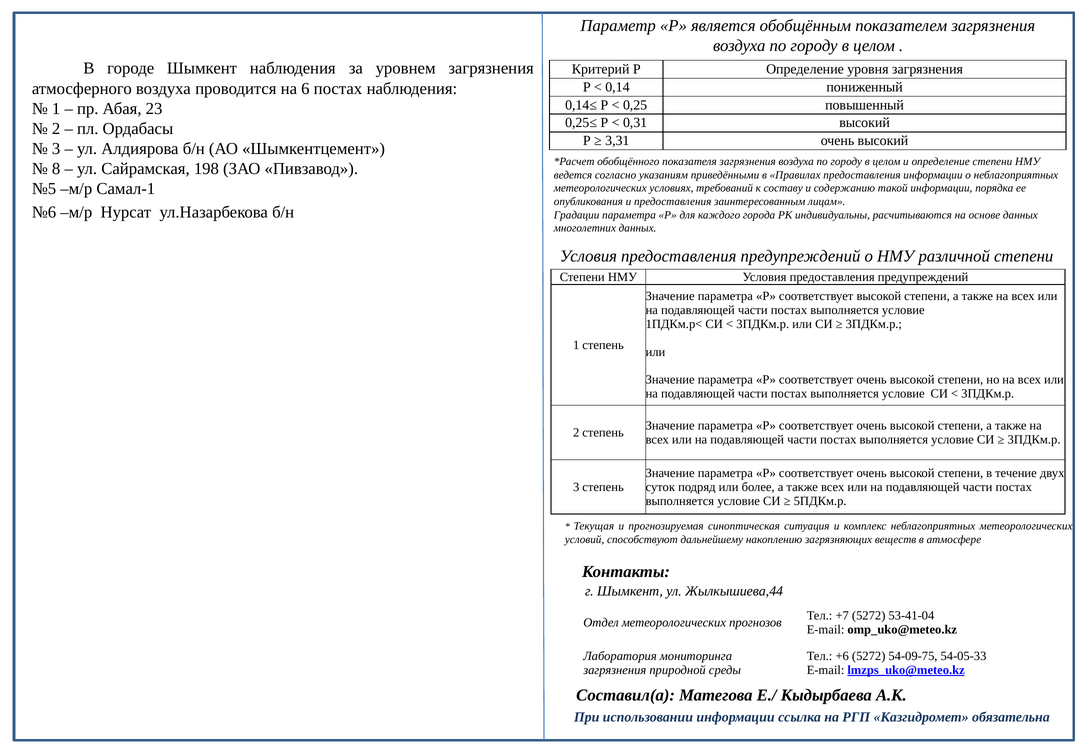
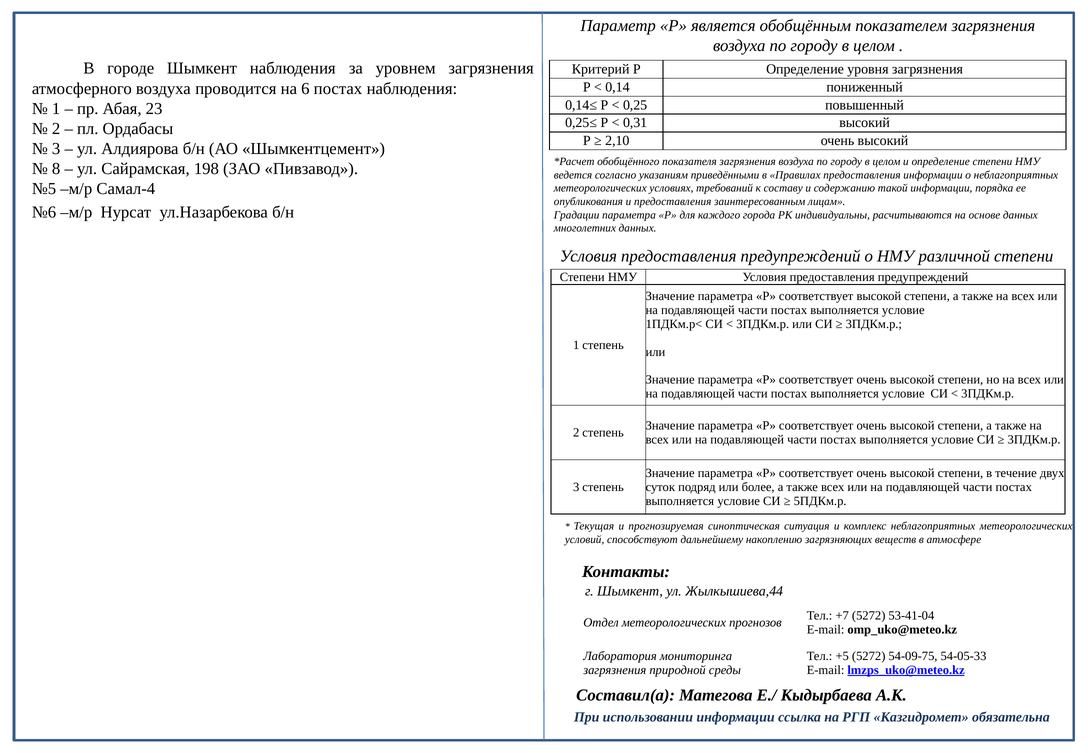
3,31: 3,31 -> 2,10
Самал-1: Самал-1 -> Самал-4
+6: +6 -> +5
